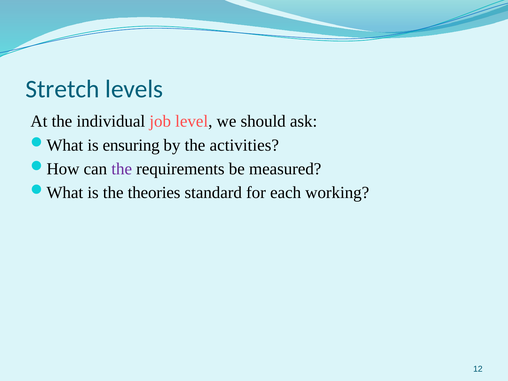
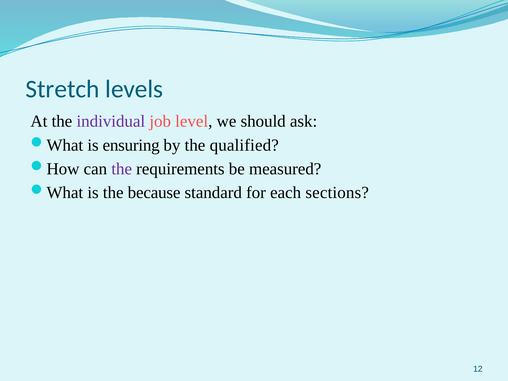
individual colour: black -> purple
activities: activities -> qualified
theories: theories -> because
working: working -> sections
